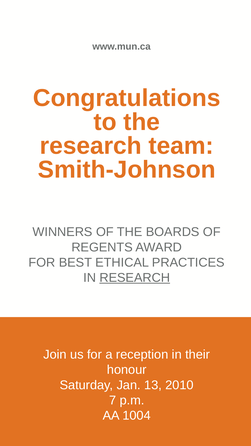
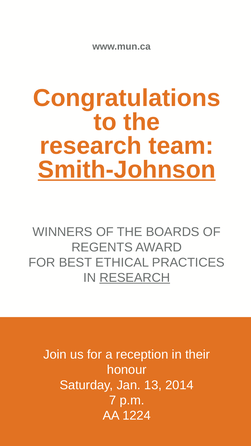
Smith-Johnson underline: none -> present
2010: 2010 -> 2014
1004: 1004 -> 1224
